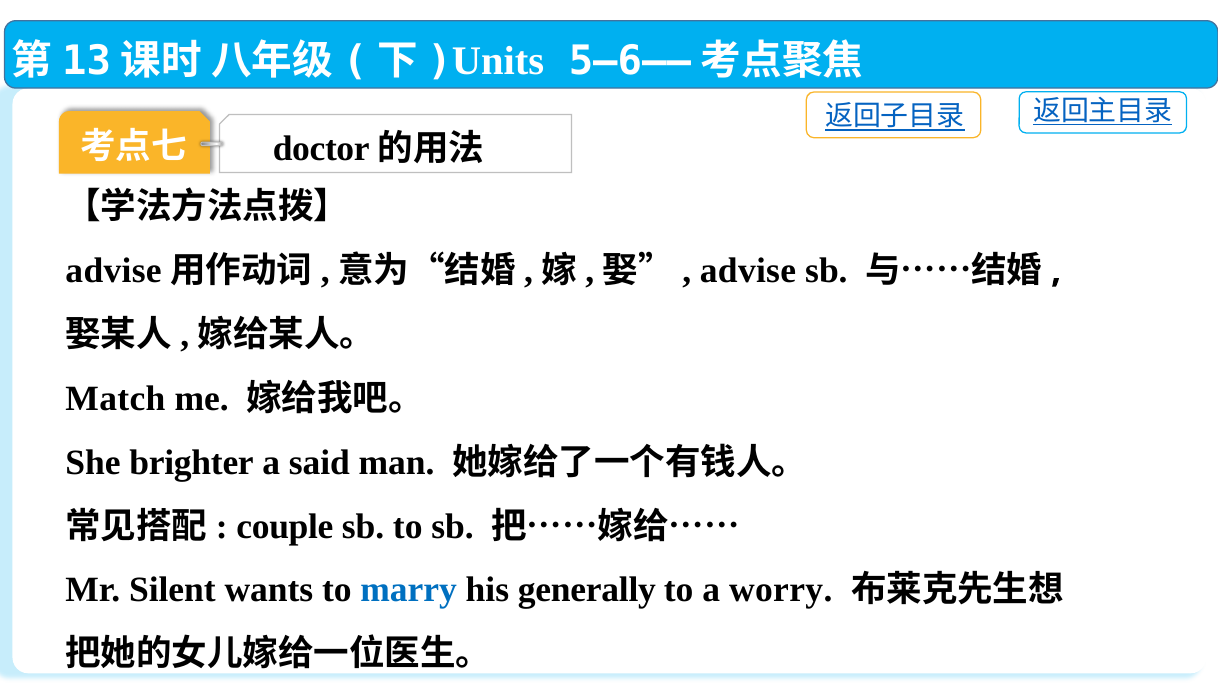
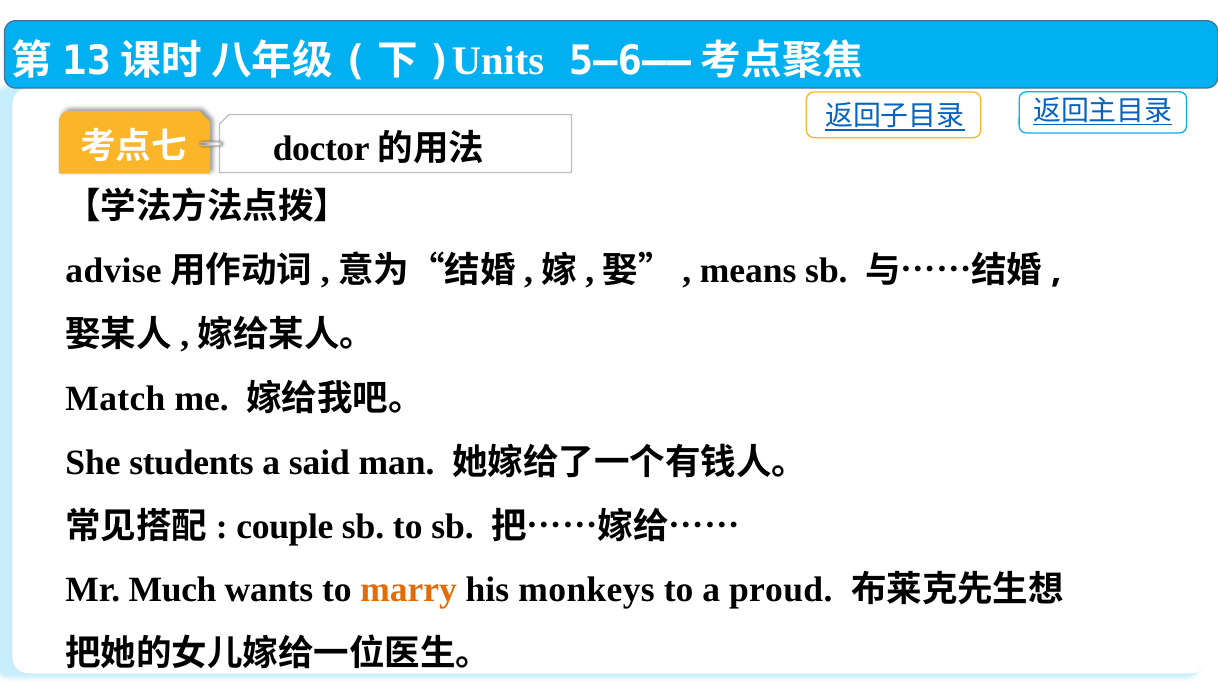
advise at (748, 270): advise -> means
brighter: brighter -> students
Silent: Silent -> Much
marry colour: blue -> orange
generally: generally -> monkeys
worry: worry -> proud
